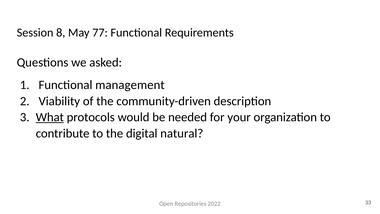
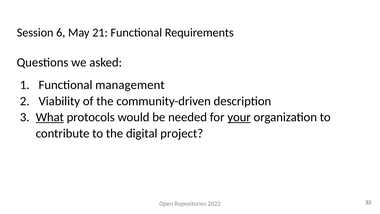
8: 8 -> 6
77: 77 -> 21
your underline: none -> present
natural: natural -> project
